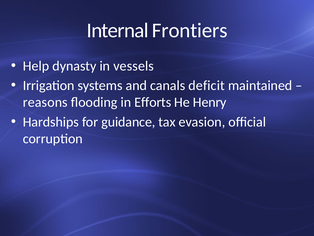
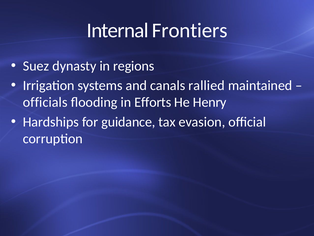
Help: Help -> Suez
vessels: vessels -> regions
deficit: deficit -> rallied
reasons: reasons -> officials
